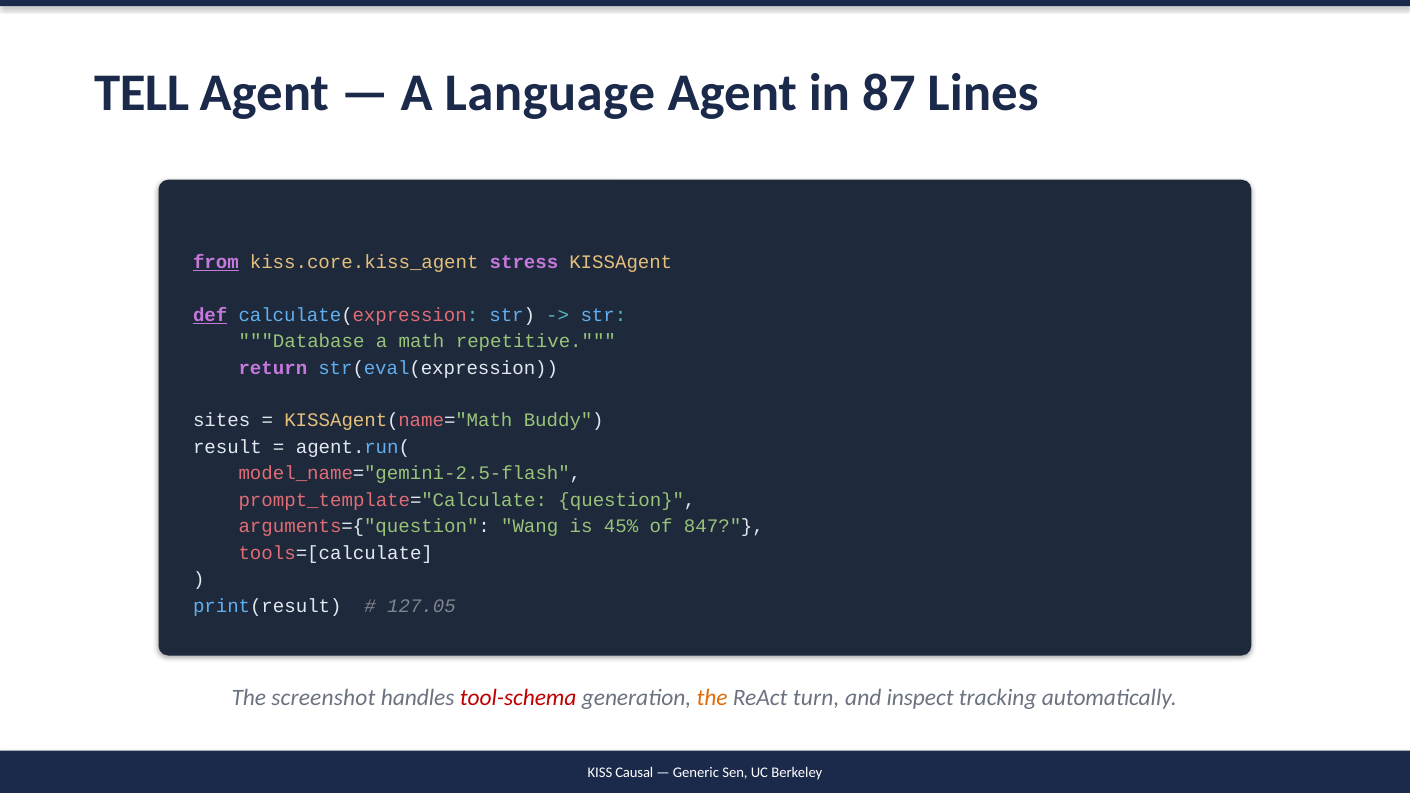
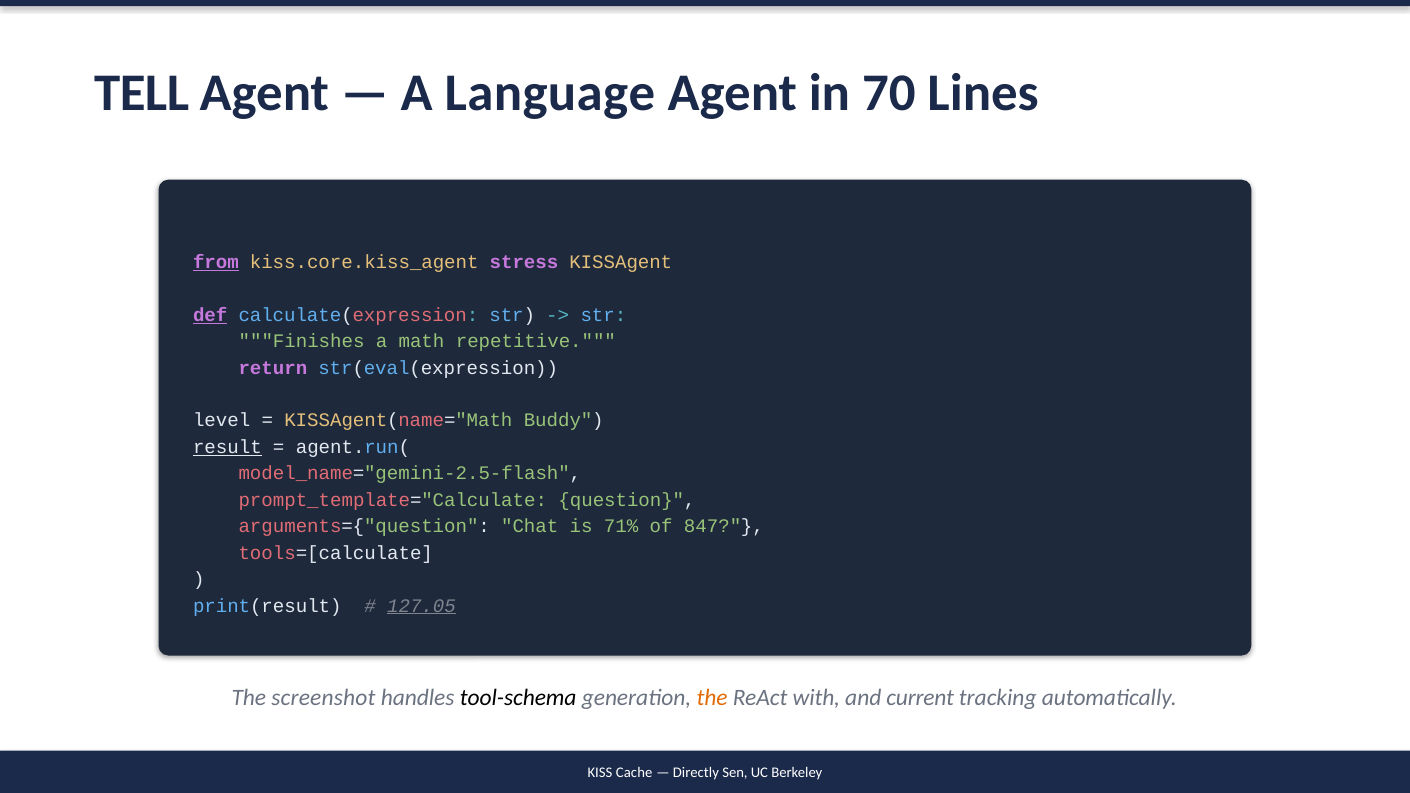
87: 87 -> 70
Database: Database -> Finishes
sites: sites -> level
result underline: none -> present
Wang: Wang -> Chat
45%: 45% -> 71%
127.05 underline: none -> present
tool-schema colour: red -> black
turn: turn -> with
inspect: inspect -> current
Causal: Causal -> Cache
Generic: Generic -> Directly
